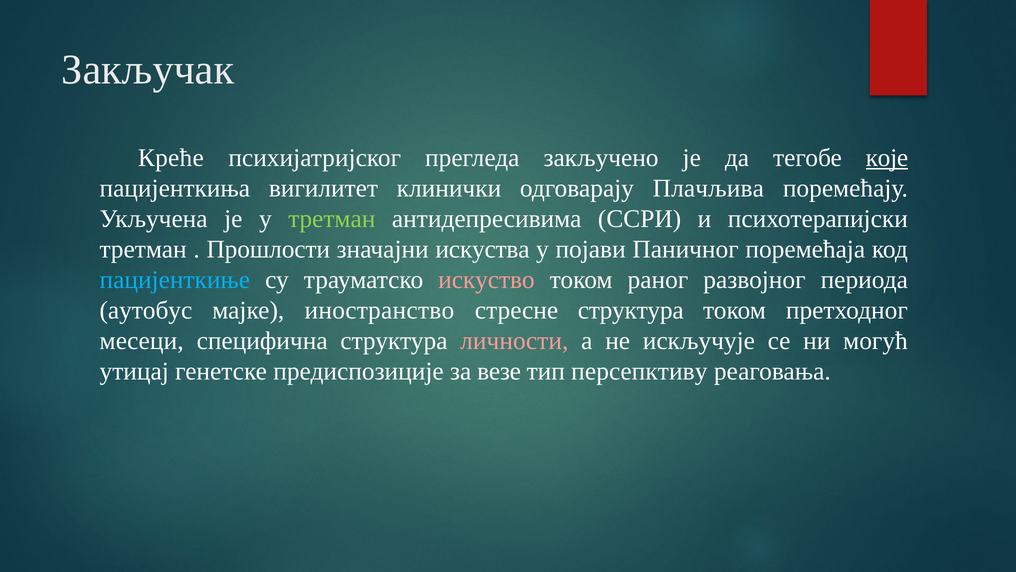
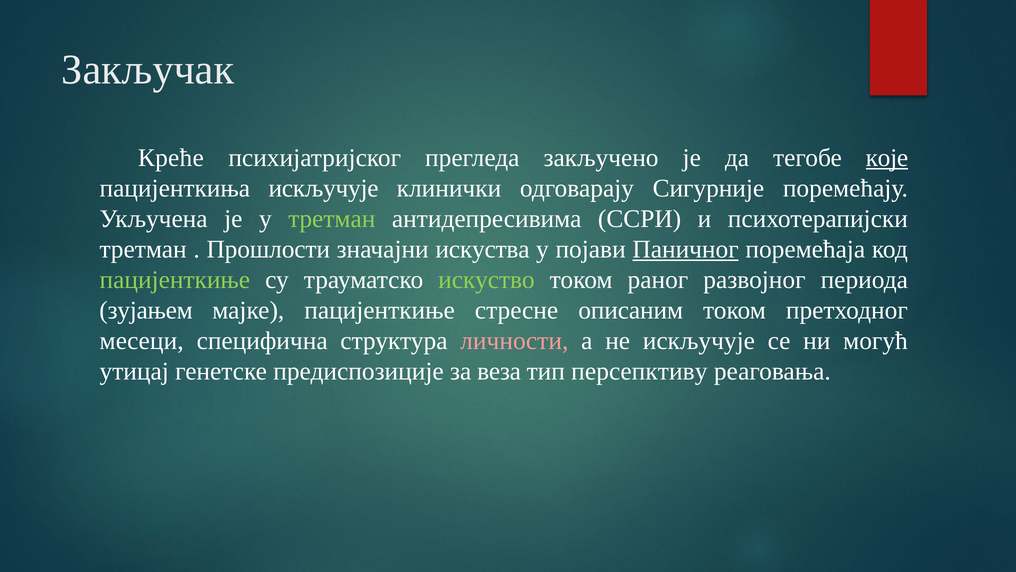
пацијенткиња вигилитет: вигилитет -> искључује
Плачљива: Плачљива -> Сигурније
Паничног underline: none -> present
пацијенткиње at (175, 280) colour: light blue -> light green
искуство colour: pink -> light green
аутобус: аутобус -> зујањем
мајке иностранство: иностранство -> пацијенткиње
стресне структура: структура -> описаним
везе: везе -> веза
